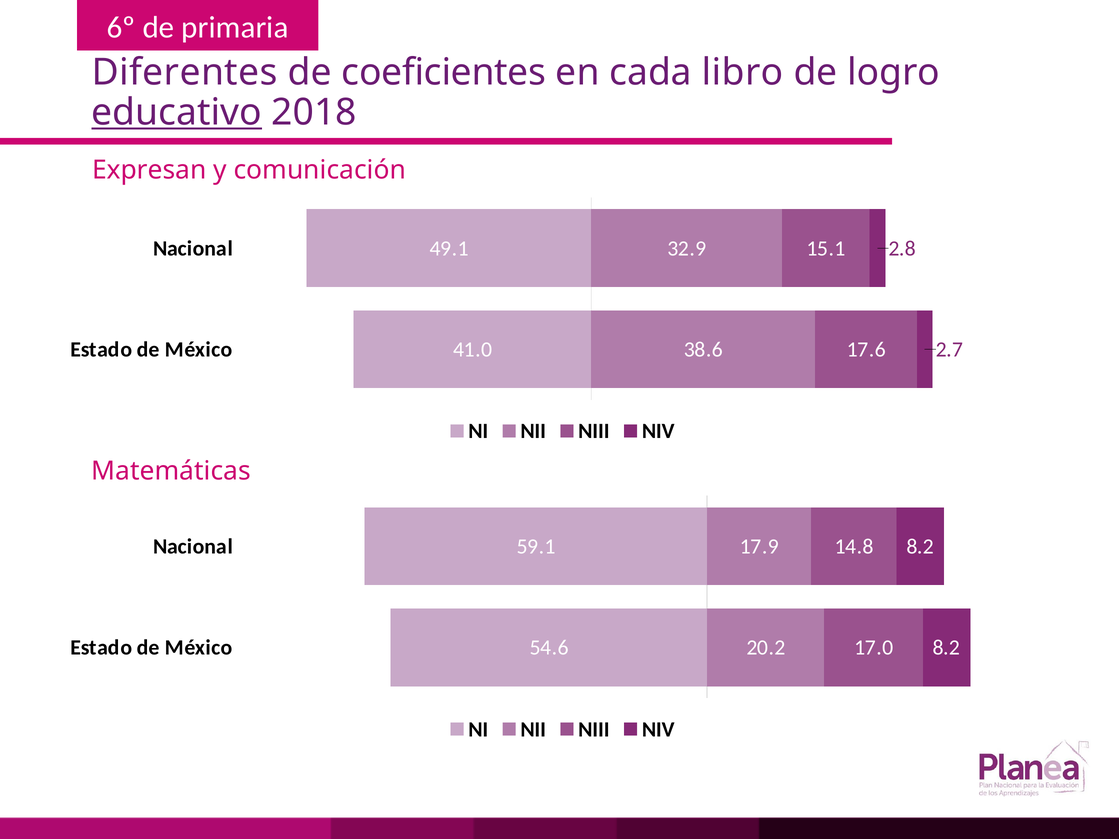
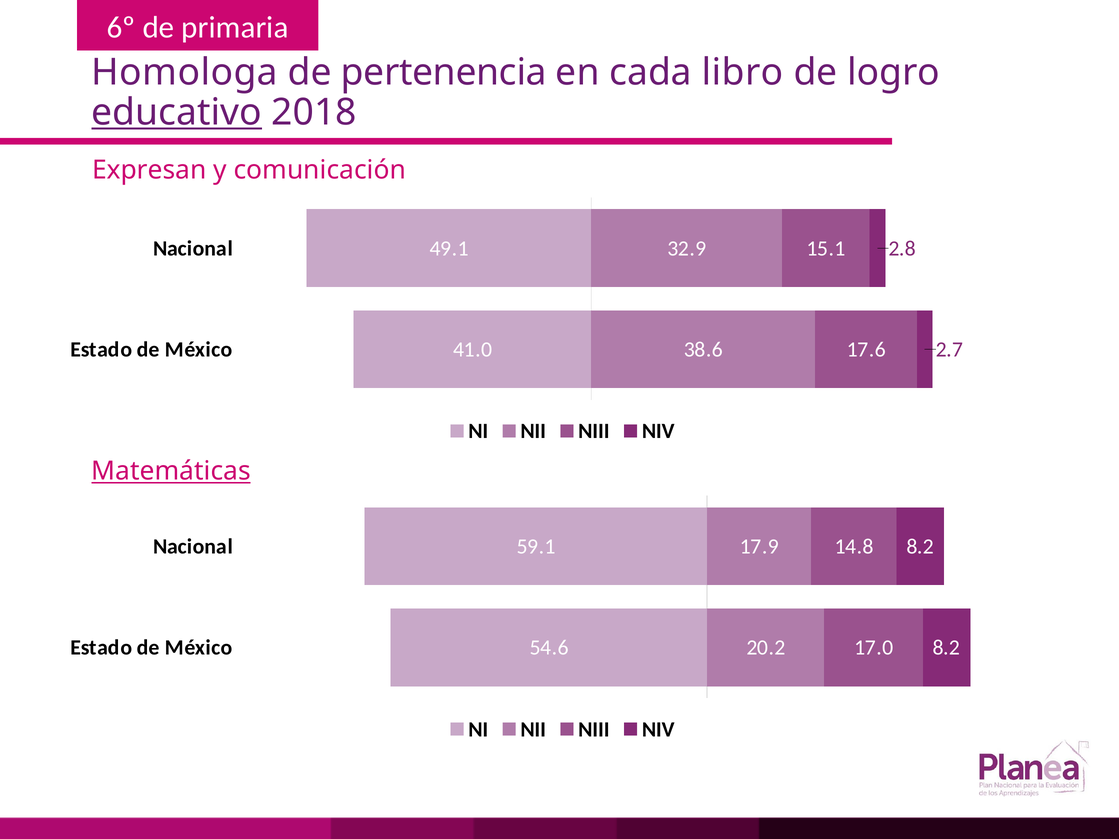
Diferentes: Diferentes -> Homologa
coeficientes: coeficientes -> pertenencia
Matemáticas underline: none -> present
